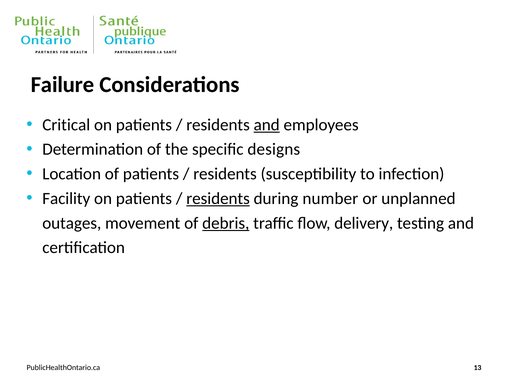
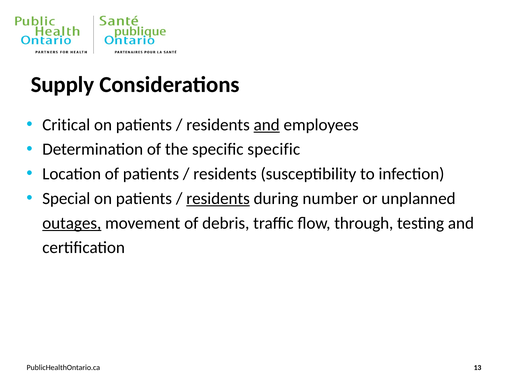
Failure: Failure -> Supply
specific designs: designs -> specific
Facility: Facility -> Special
outages underline: none -> present
debris underline: present -> none
delivery: delivery -> through
